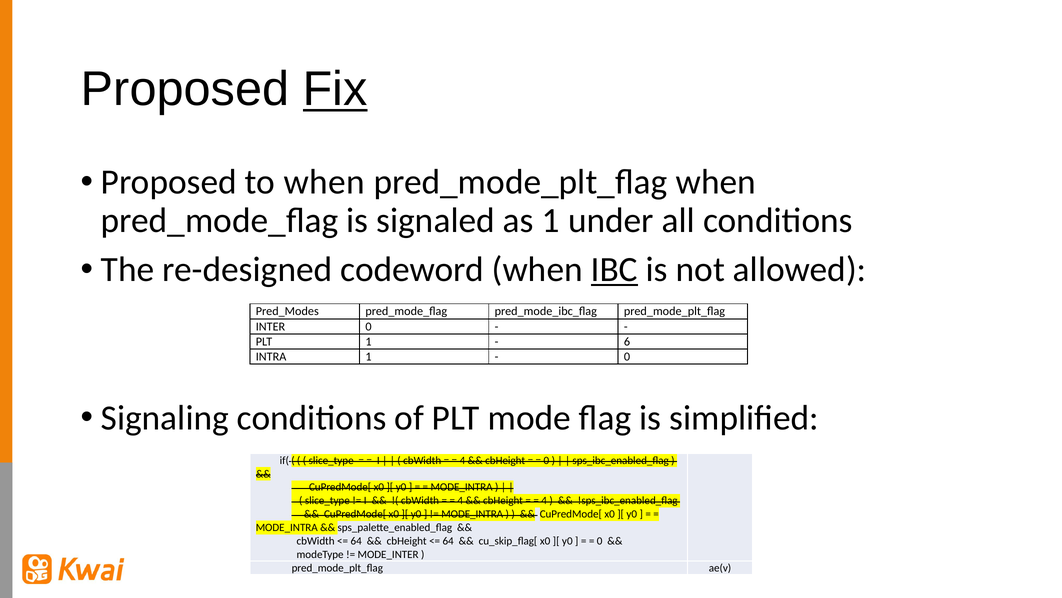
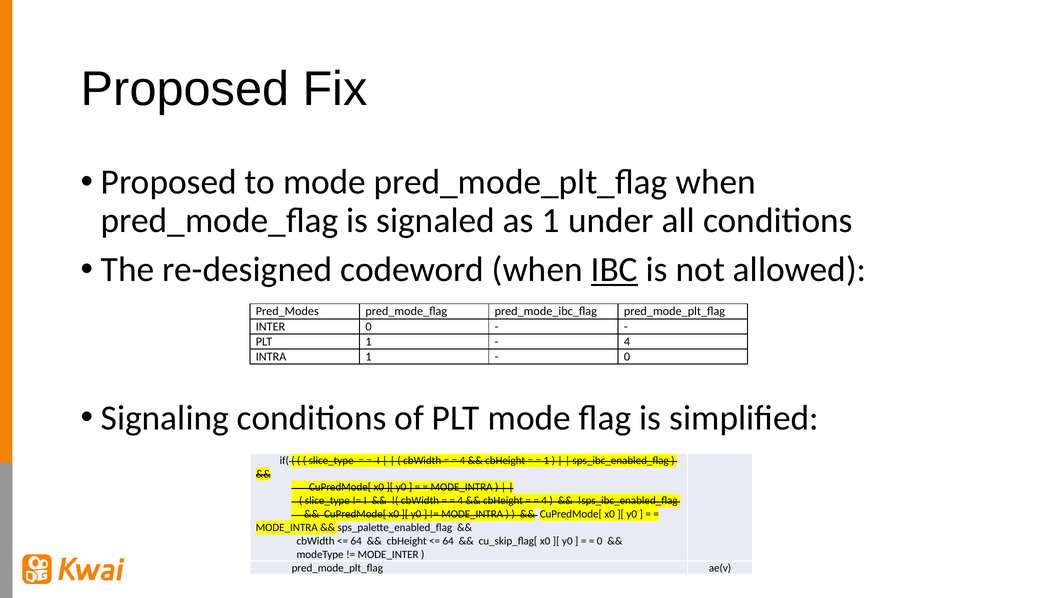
Fix underline: present -> none
to when: when -> mode
6 at (627, 341): 6 -> 4
0 at (546, 460): 0 -> 1
